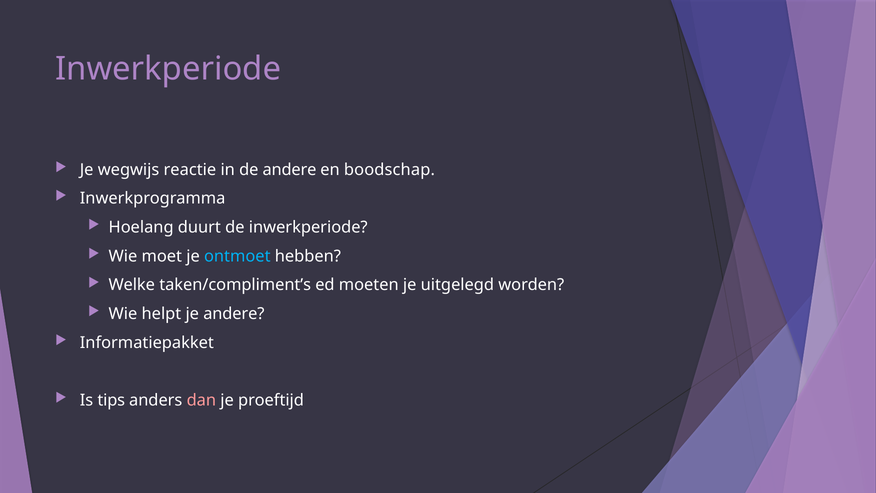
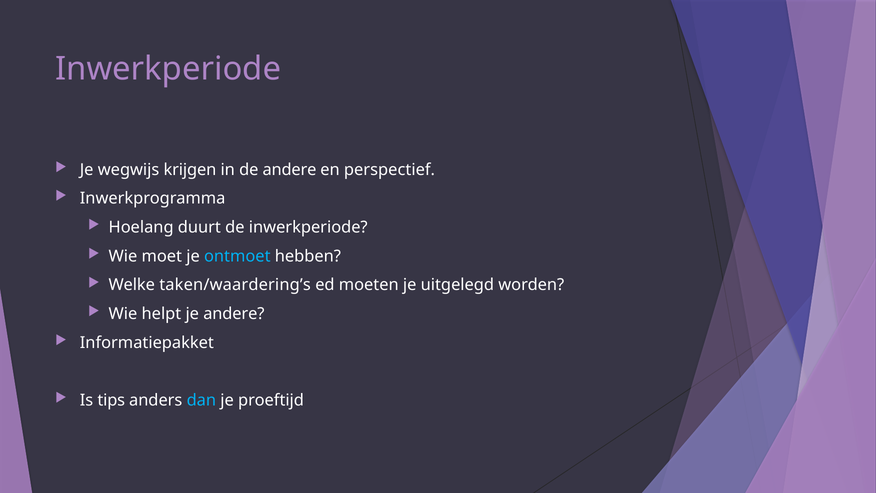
reactie: reactie -> krijgen
boodschap: boodschap -> perspectief
taken/compliment’s: taken/compliment’s -> taken/waardering’s
dan colour: pink -> light blue
